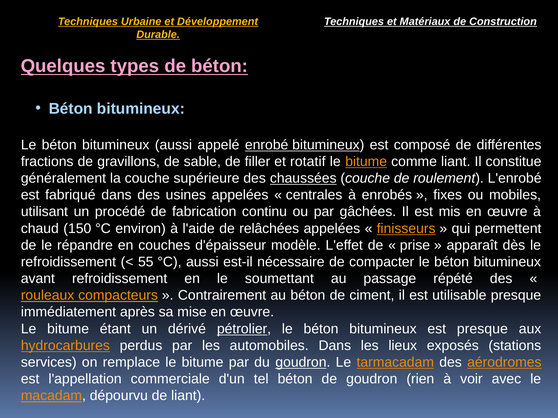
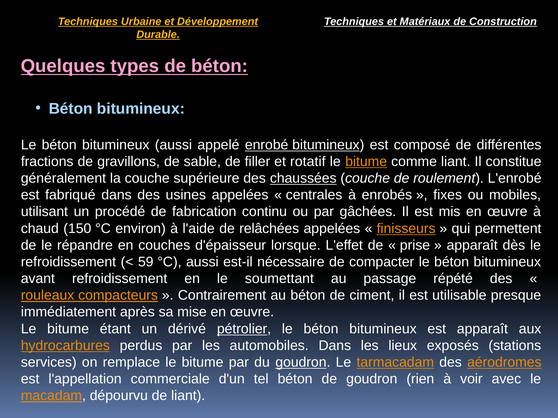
modèle: modèle -> lorsque
55: 55 -> 59
est presque: presque -> apparaît
